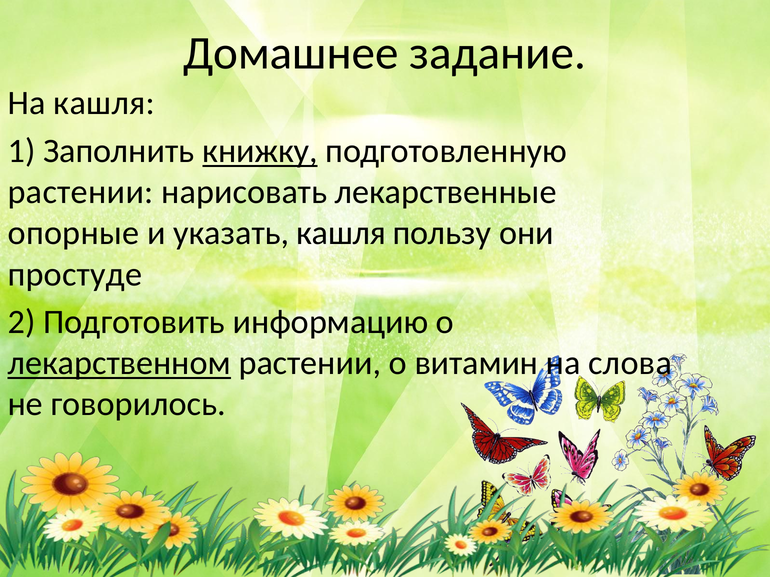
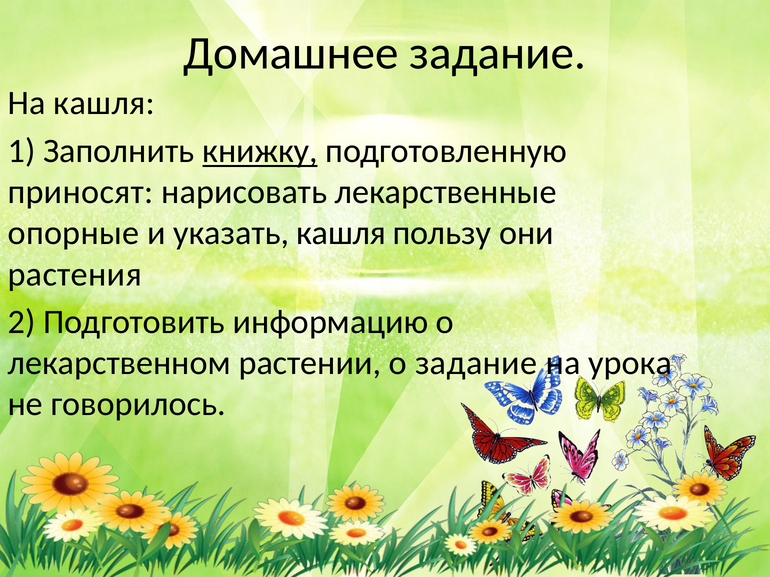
растении at (81, 192): растении -> приносят
простуде: простуде -> растения
лекарственном underline: present -> none
о витамин: витамин -> задание
слова: слова -> урока
